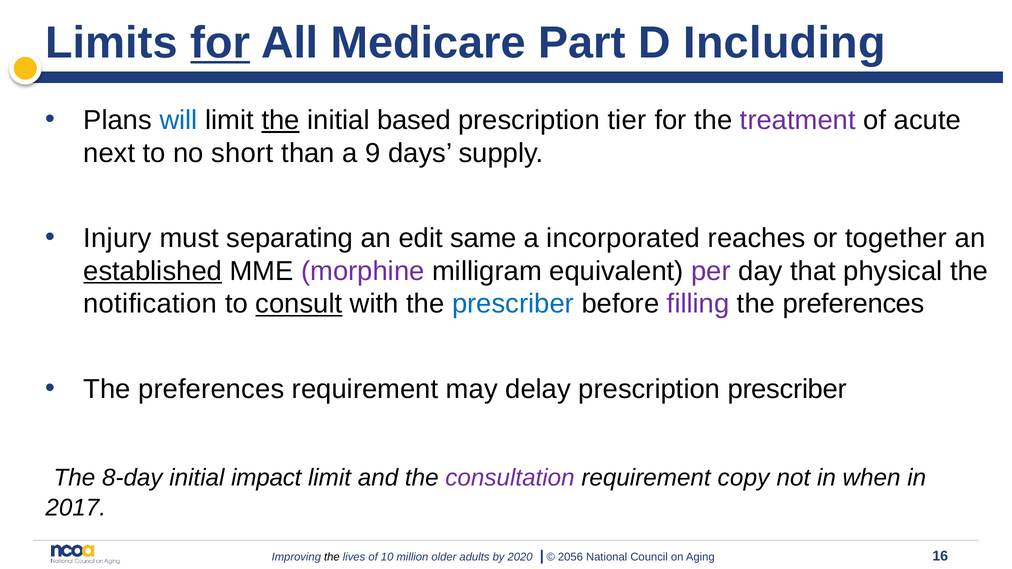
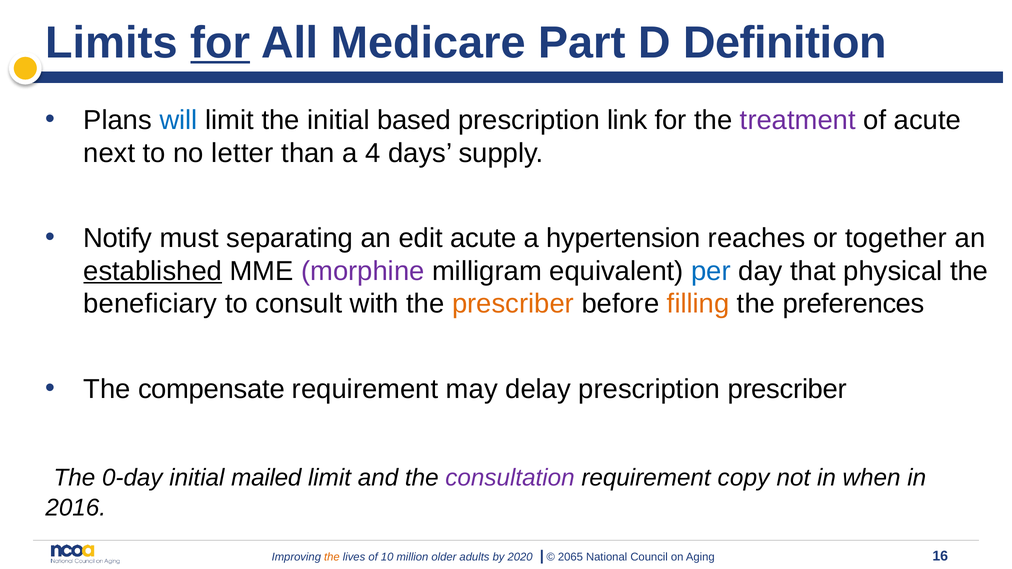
Including: Including -> Definition
the at (281, 120) underline: present -> none
tier: tier -> link
short: short -> letter
9: 9 -> 4
Injury: Injury -> Notify
edit same: same -> acute
incorporated: incorporated -> hypertension
per colour: purple -> blue
notification: notification -> beneficiary
consult underline: present -> none
prescriber at (513, 304) colour: blue -> orange
filling colour: purple -> orange
preferences at (211, 389): preferences -> compensate
8-day: 8-day -> 0-day
impact: impact -> mailed
2017: 2017 -> 2016
the at (332, 557) colour: black -> orange
2056: 2056 -> 2065
